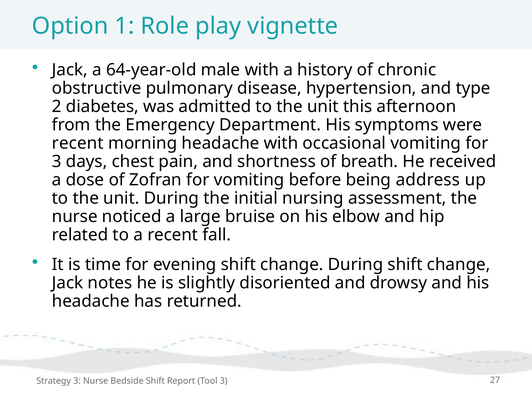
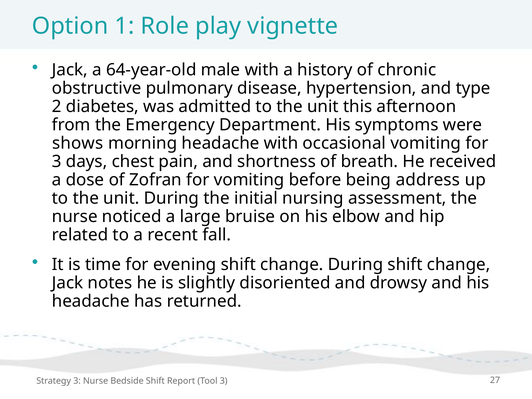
recent at (78, 143): recent -> shows
